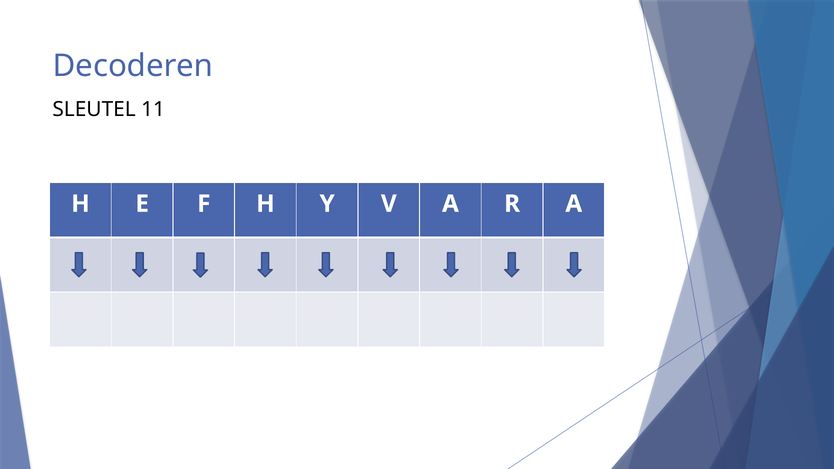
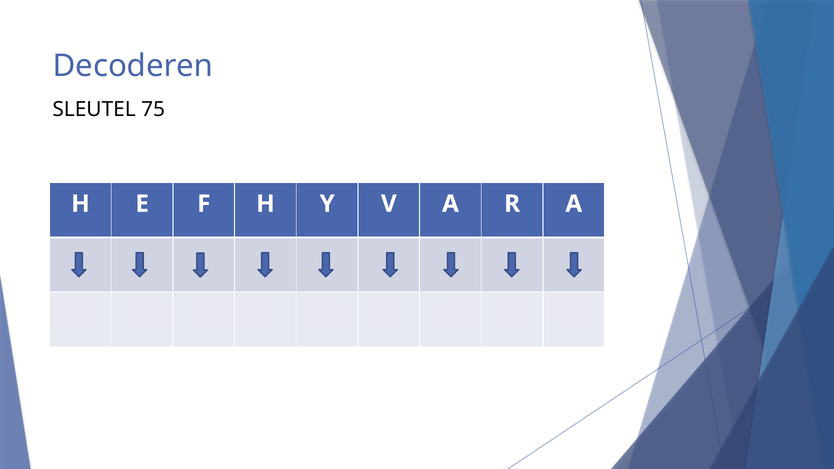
11: 11 -> 75
